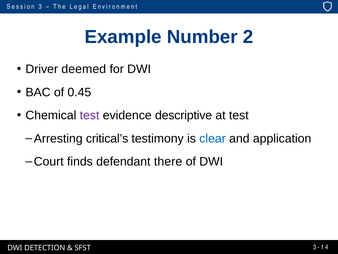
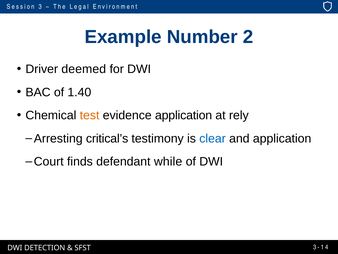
0.45: 0.45 -> 1.40
test at (90, 115) colour: purple -> orange
evidence descriptive: descriptive -> application
at test: test -> rely
there: there -> while
